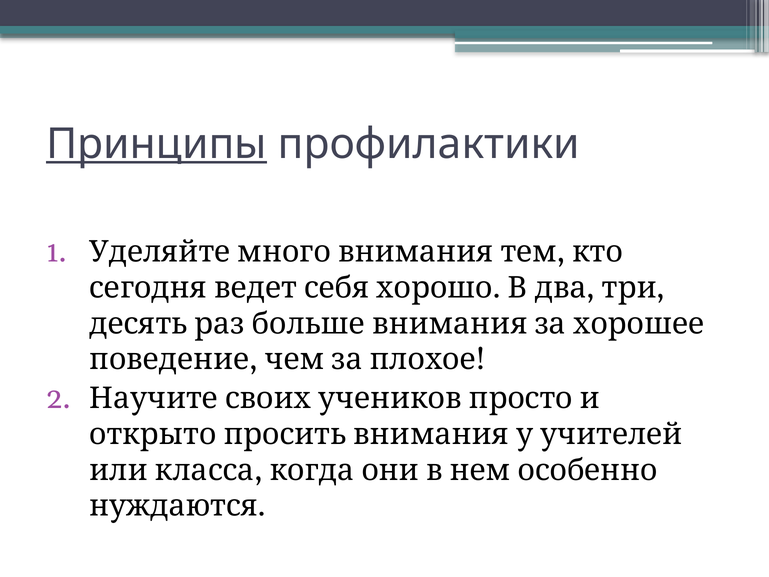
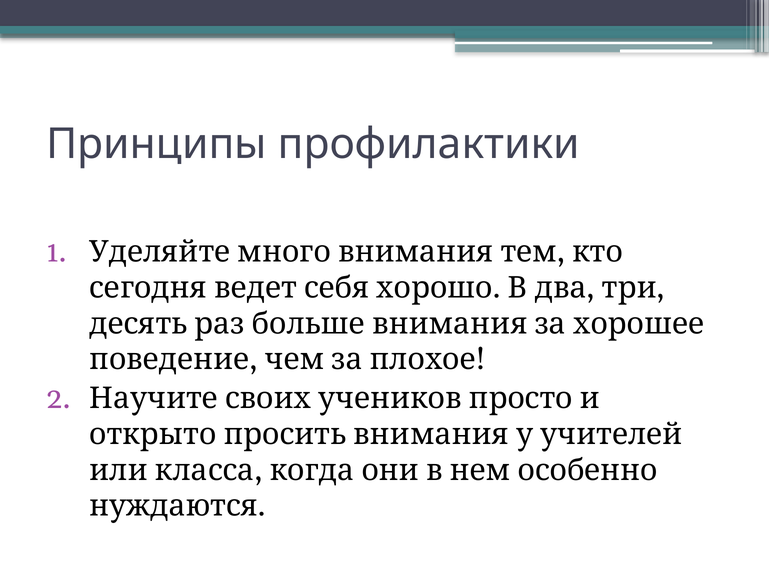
Принципы underline: present -> none
